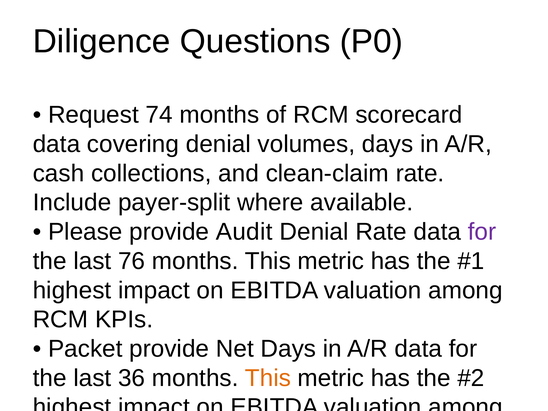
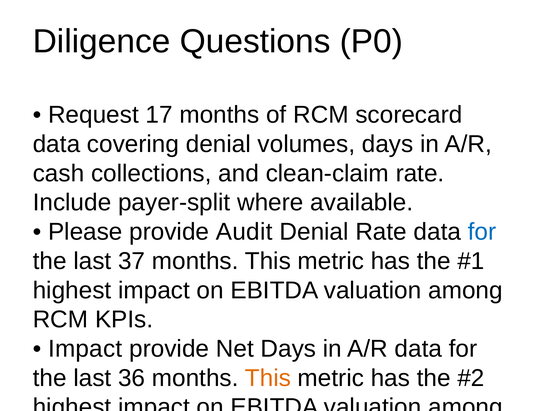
74: 74 -> 17
for at (482, 232) colour: purple -> blue
76: 76 -> 37
Packet at (85, 349): Packet -> Impact
